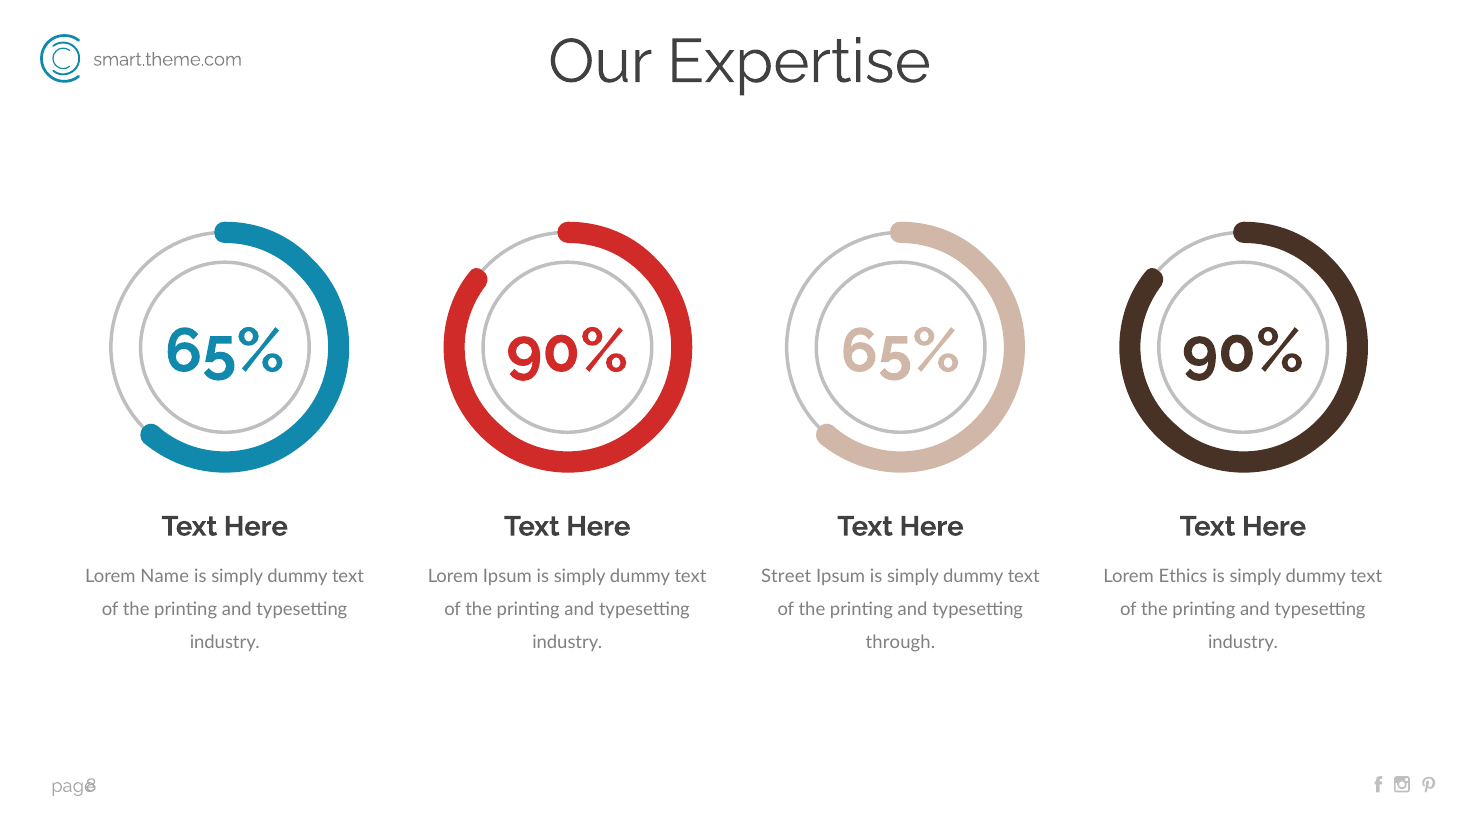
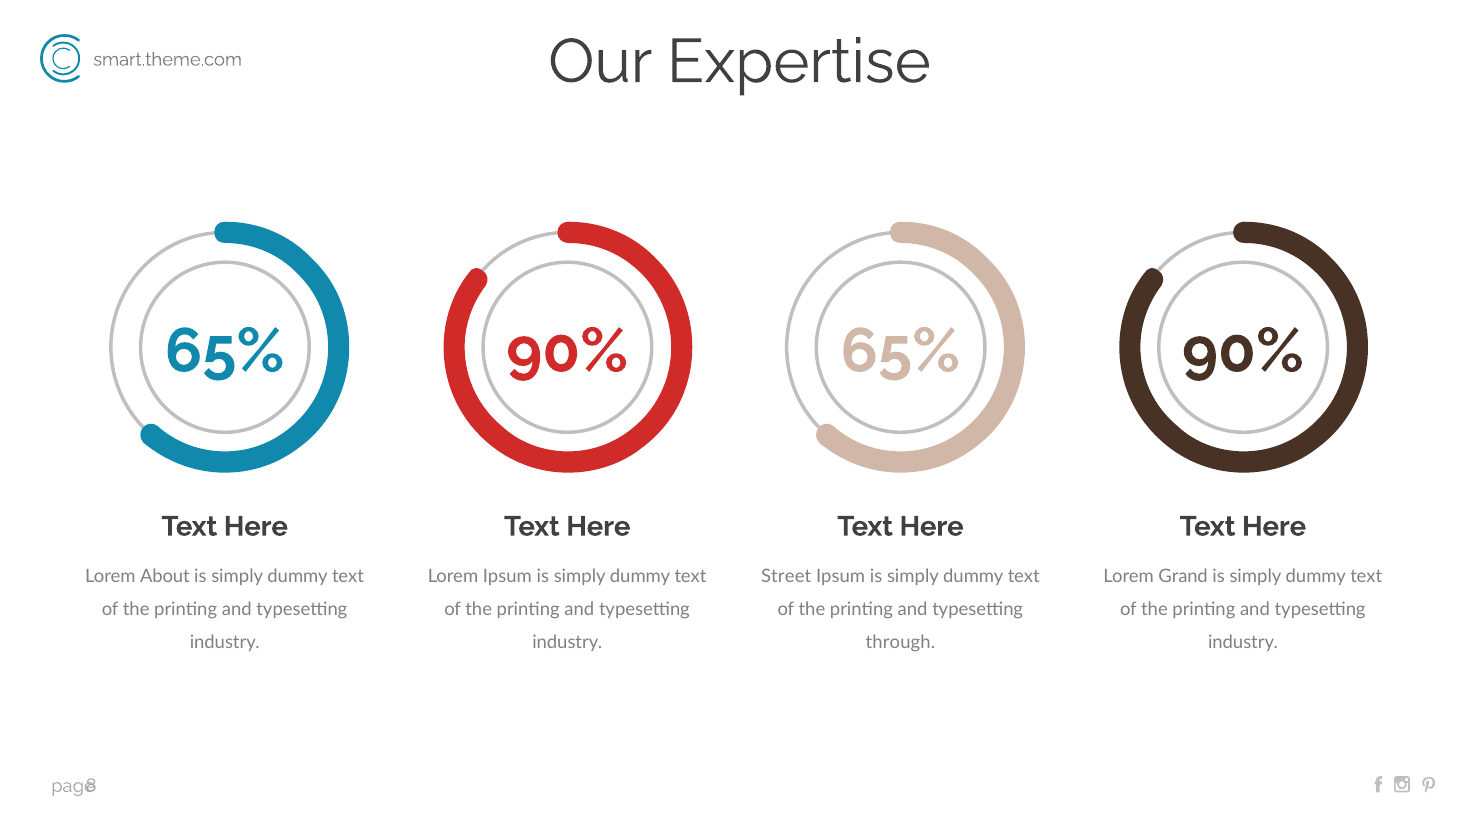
Name: Name -> About
Ethics: Ethics -> Grand
